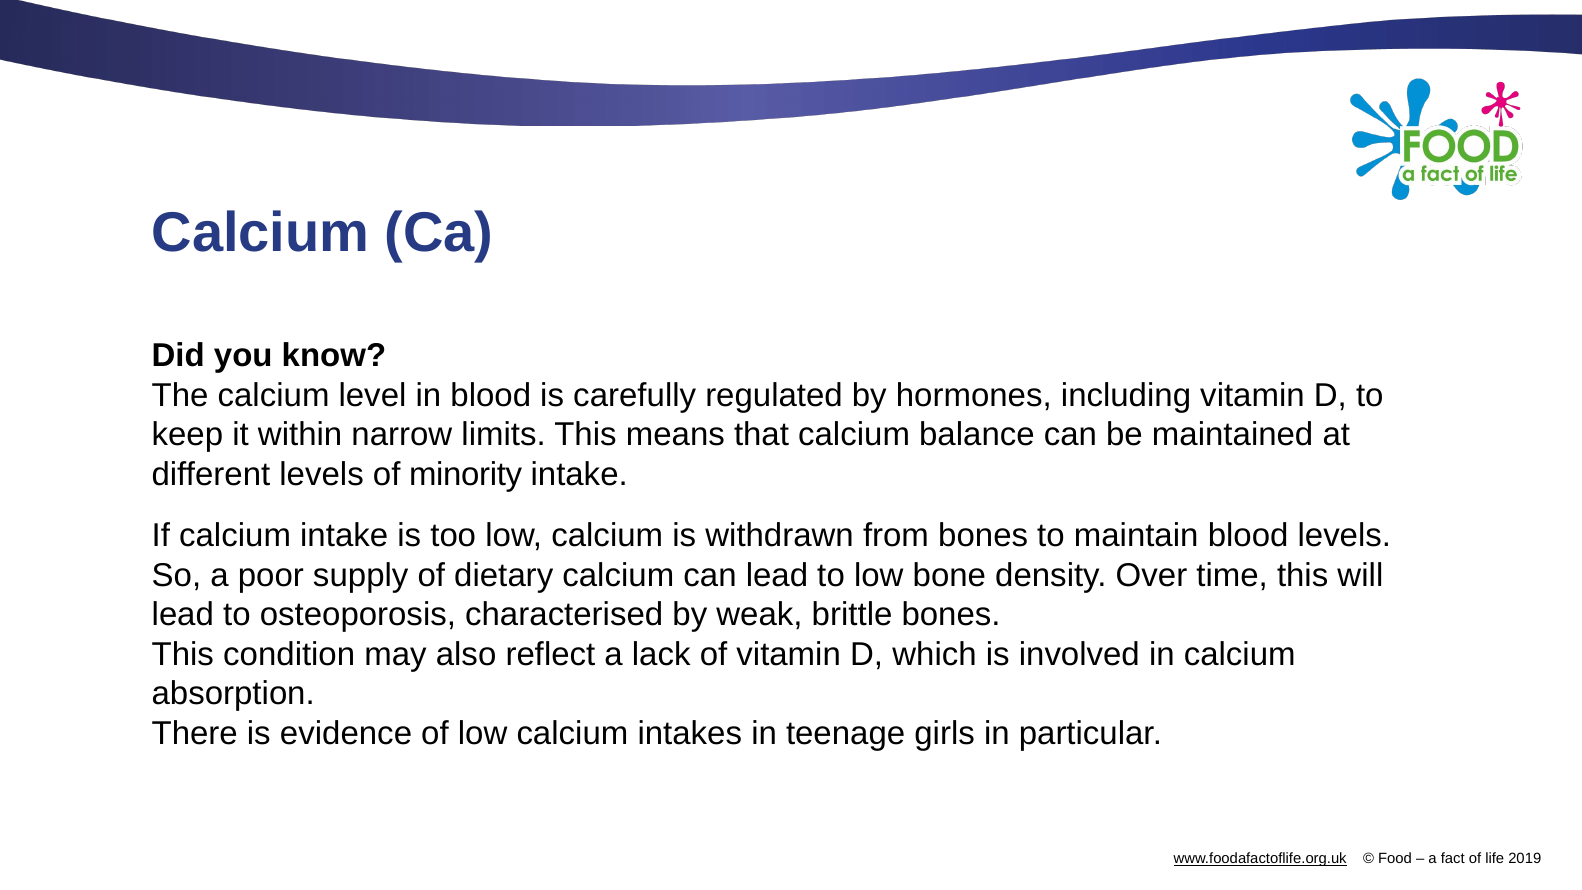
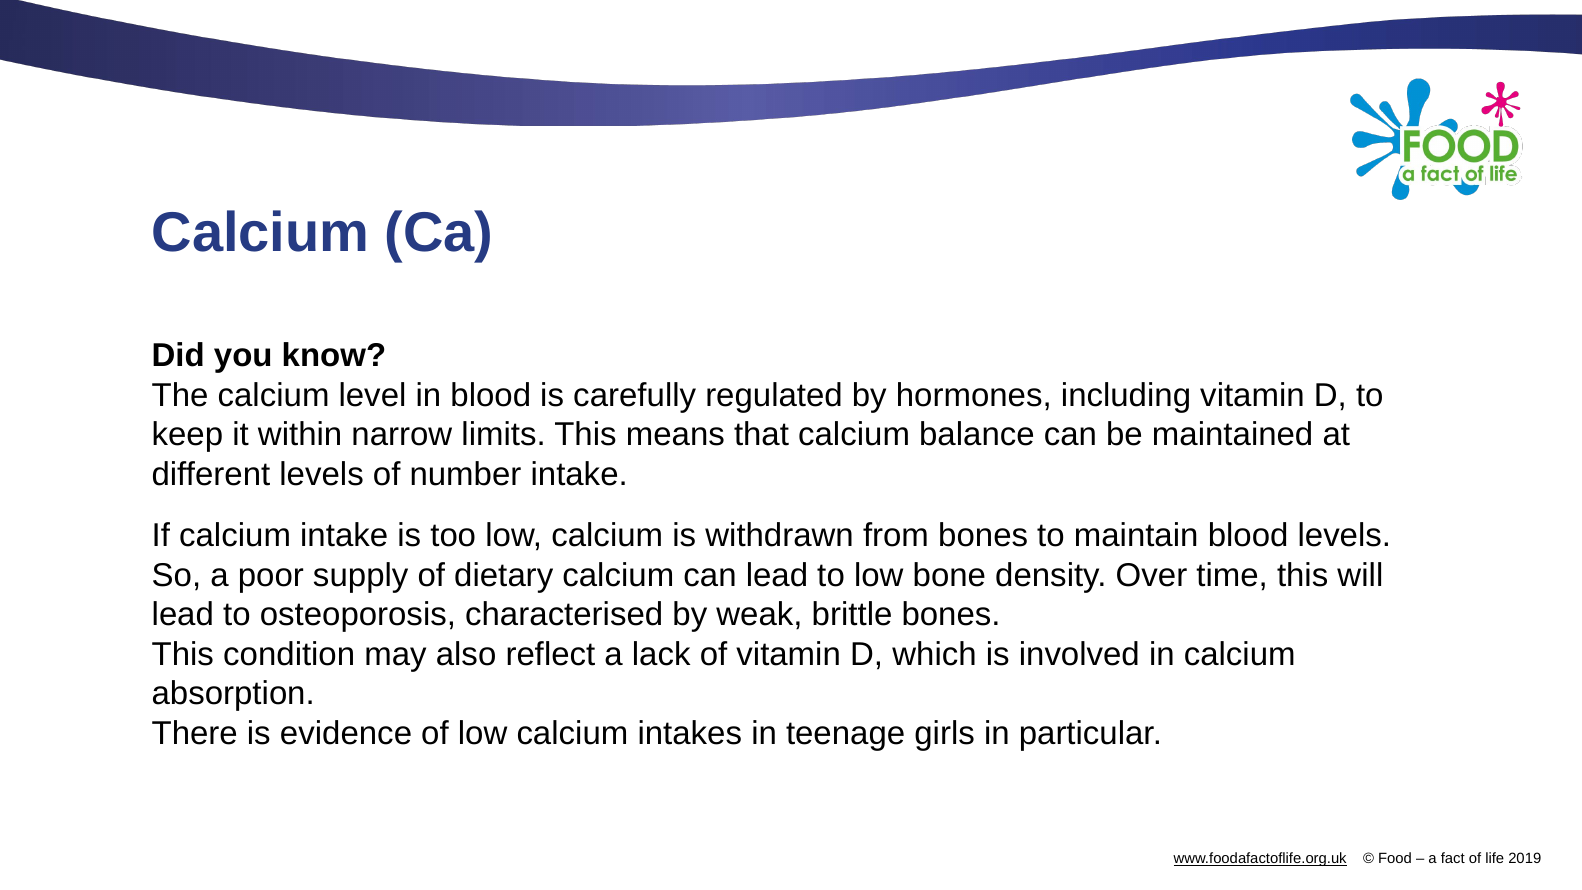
minority: minority -> number
